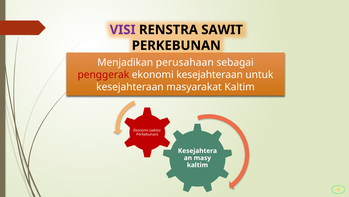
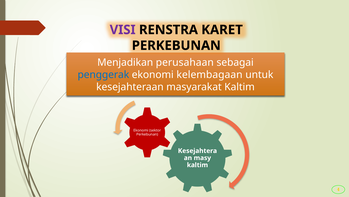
SAWIT: SAWIT -> KARET
penggerak colour: red -> blue
ekonomi kesejahteraan: kesejahteraan -> kelembagaan
